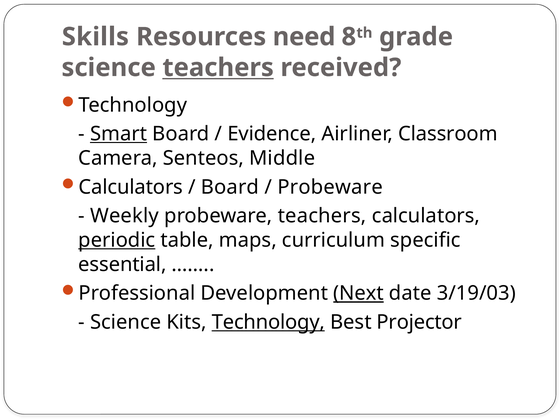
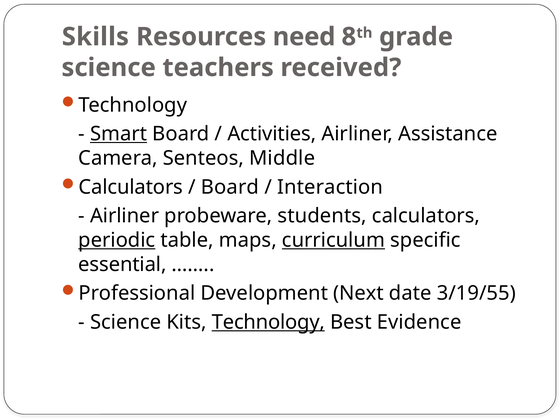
teachers at (218, 68) underline: present -> none
Evidence: Evidence -> Activities
Classroom: Classroom -> Assistance
Probeware at (330, 187): Probeware -> Interaction
Weekly at (124, 216): Weekly -> Airliner
probeware teachers: teachers -> students
curriculum underline: none -> present
Next underline: present -> none
3/19/03: 3/19/03 -> 3/19/55
Projector: Projector -> Evidence
